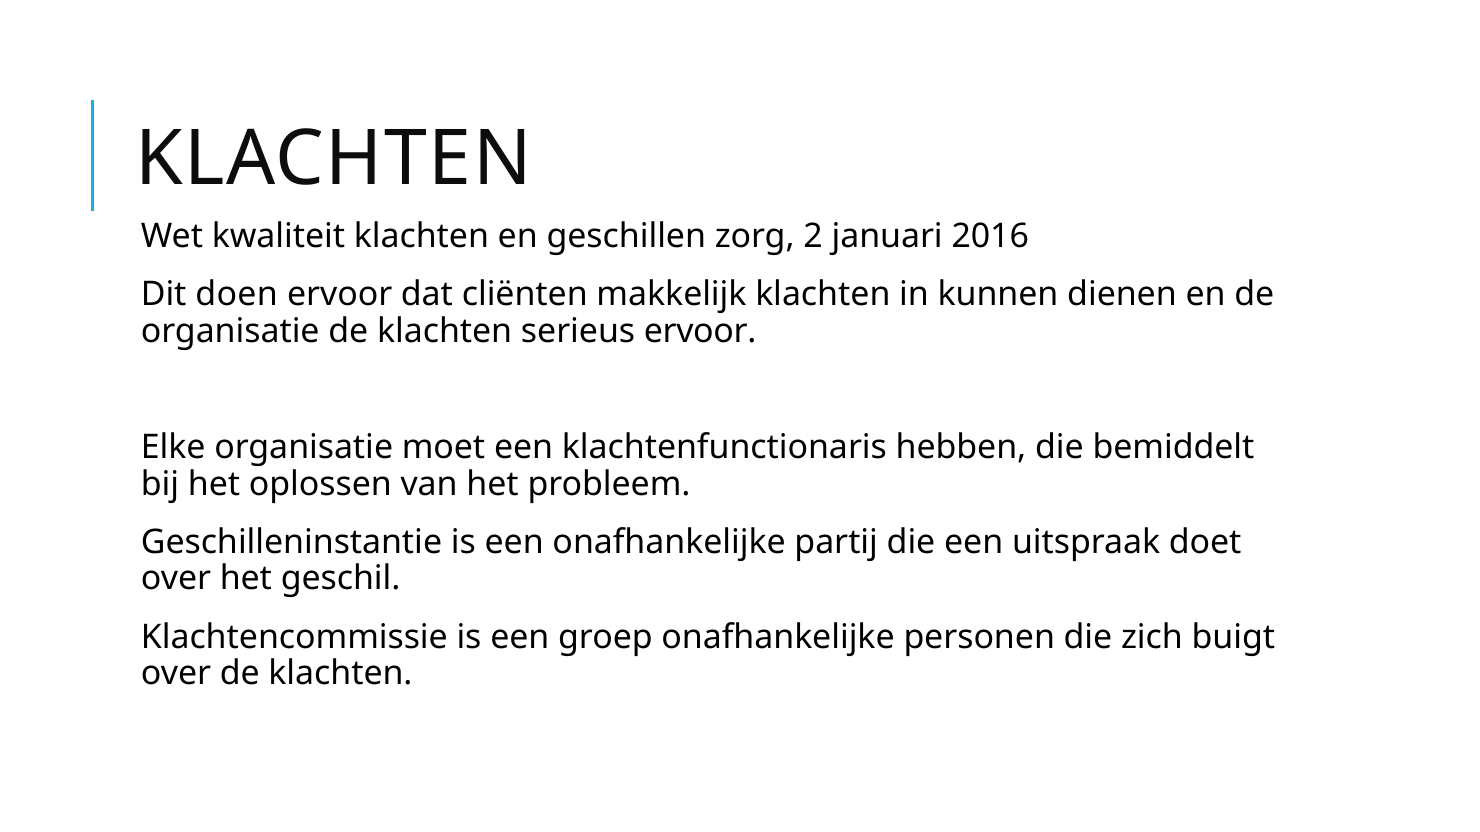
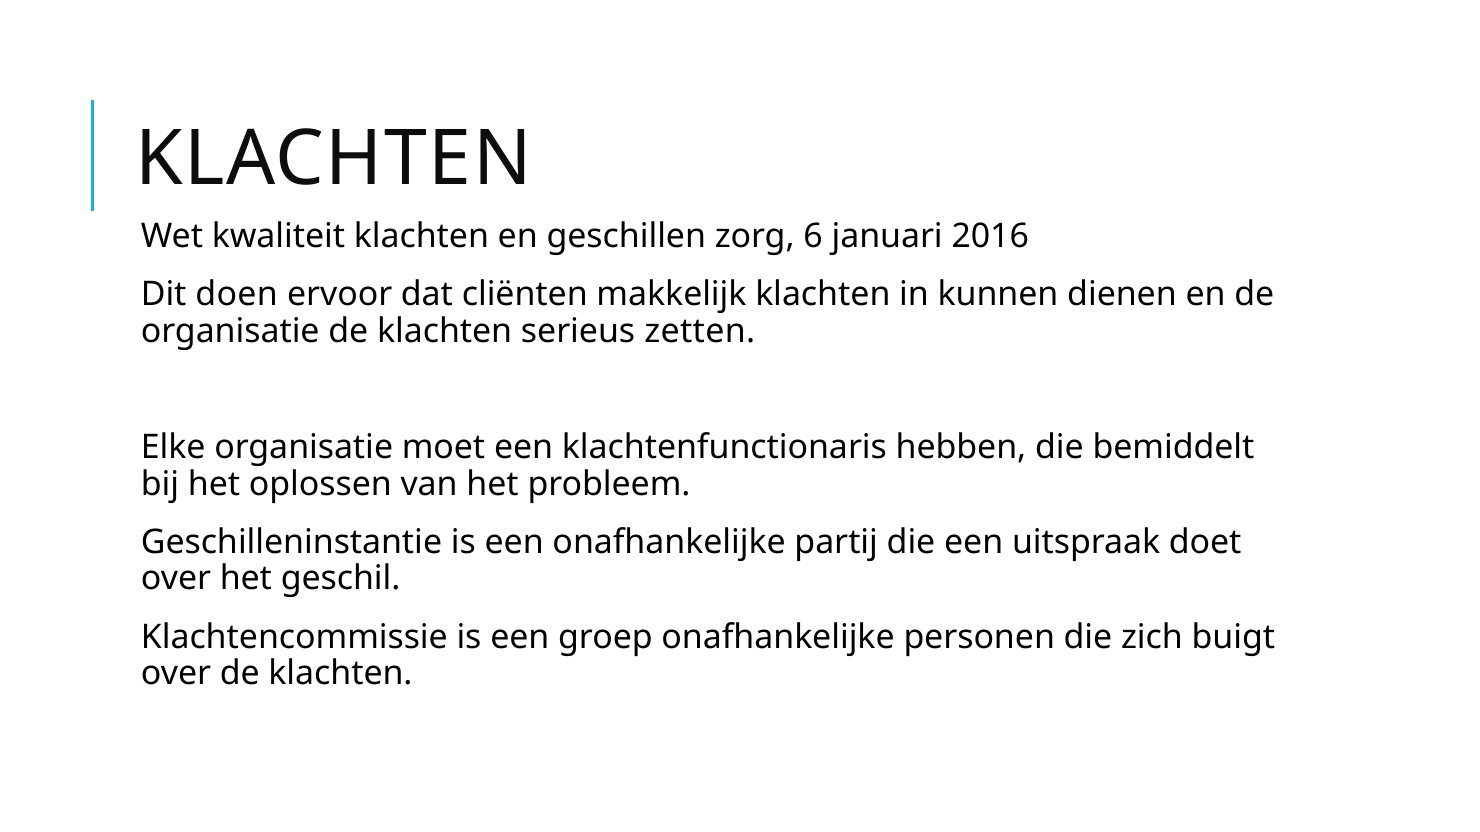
2: 2 -> 6
serieus ervoor: ervoor -> zetten
